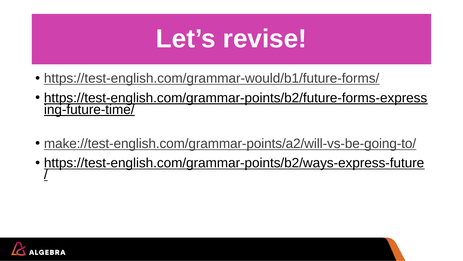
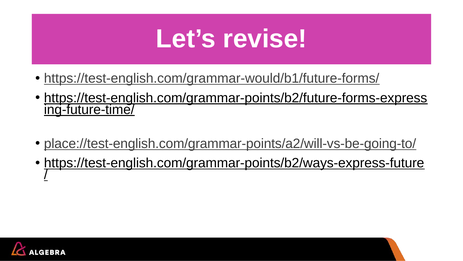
make://test-english.com/grammar-points/a2/will-vs-be-going-to/: make://test-english.com/grammar-points/a2/will-vs-be-going-to/ -> place://test-english.com/grammar-points/a2/will-vs-be-going-to/
